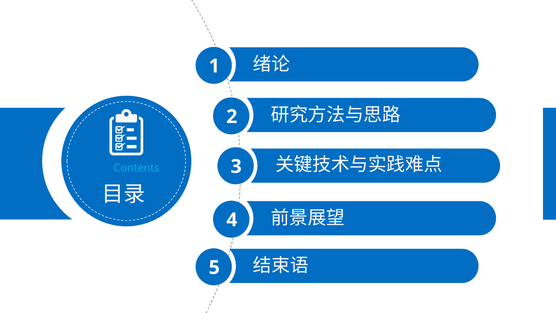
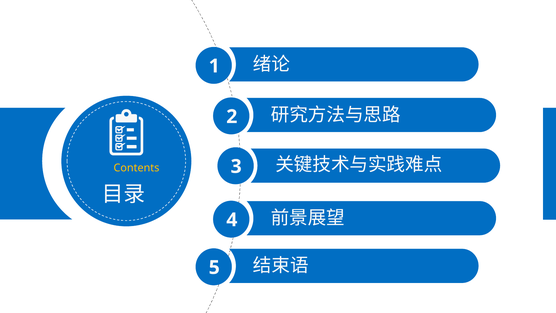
Contents colour: light blue -> yellow
